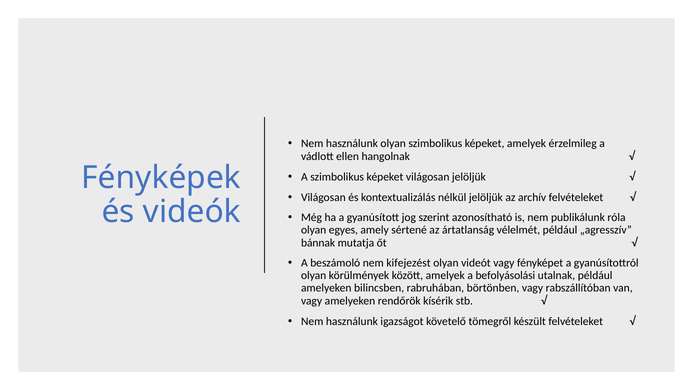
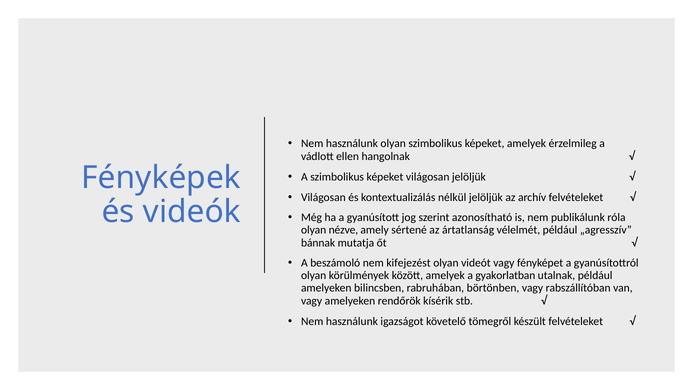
egyes: egyes -> nézve
befolyásolási: befolyásolási -> gyakorlatban
